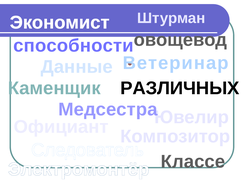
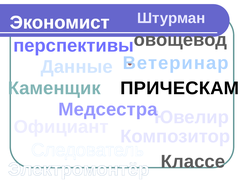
способности: способности -> перспективы
РАЗЛИЧНЫХ: РАЗЛИЧНЫХ -> ПРИЧЕСКАМ
